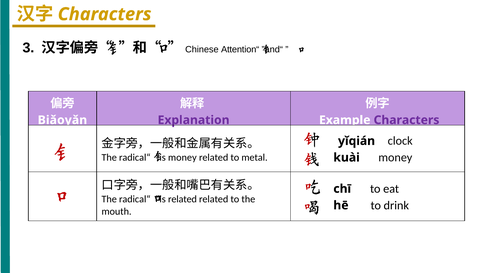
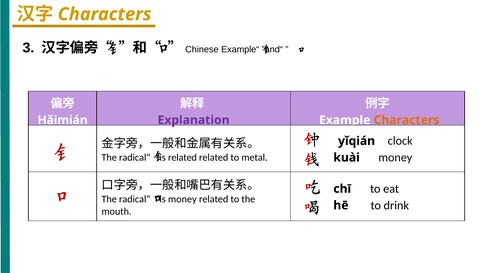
Attention“: Attention“ -> Example“
Biǎoyǎn: Biǎoyǎn -> Hǎimián
Characters at (407, 120) colour: purple -> orange
money at (182, 158): money -> related
related at (182, 199): related -> money
